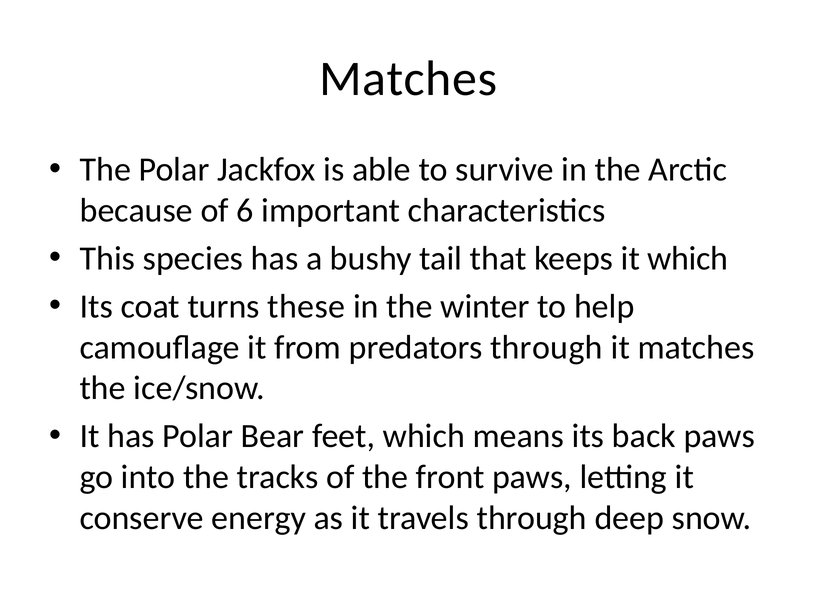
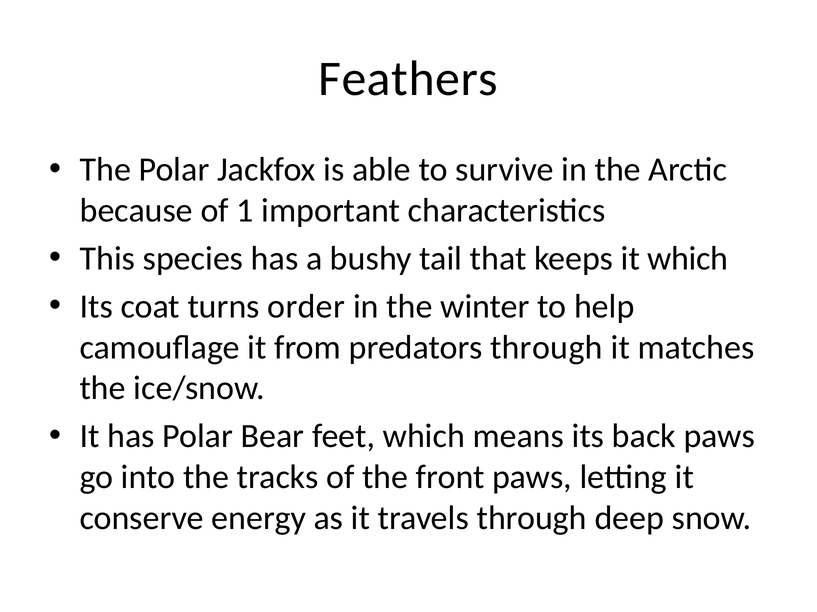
Matches at (408, 79): Matches -> Feathers
6: 6 -> 1
these: these -> order
